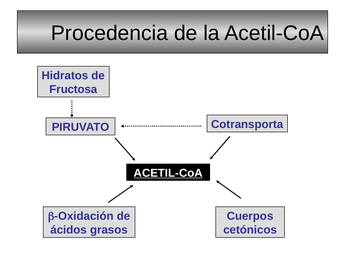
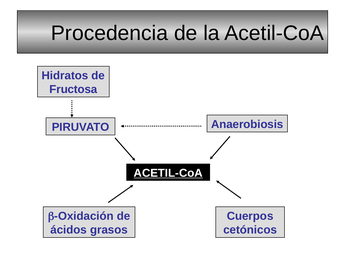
Cotransporta: Cotransporta -> Anaerobiosis
